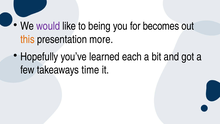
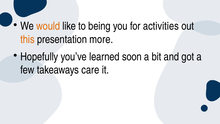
would colour: purple -> orange
becomes: becomes -> activities
each: each -> soon
time: time -> care
